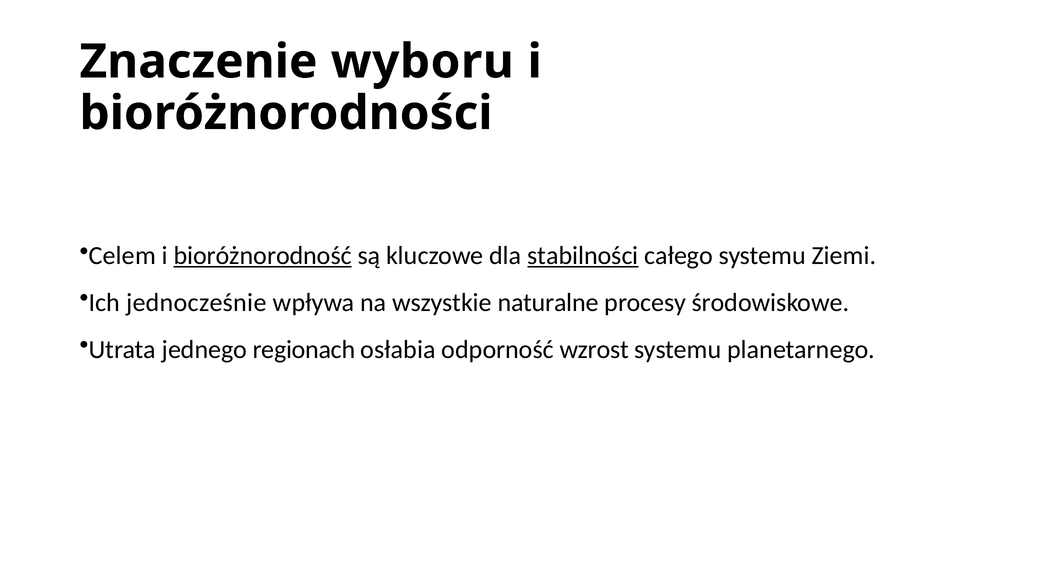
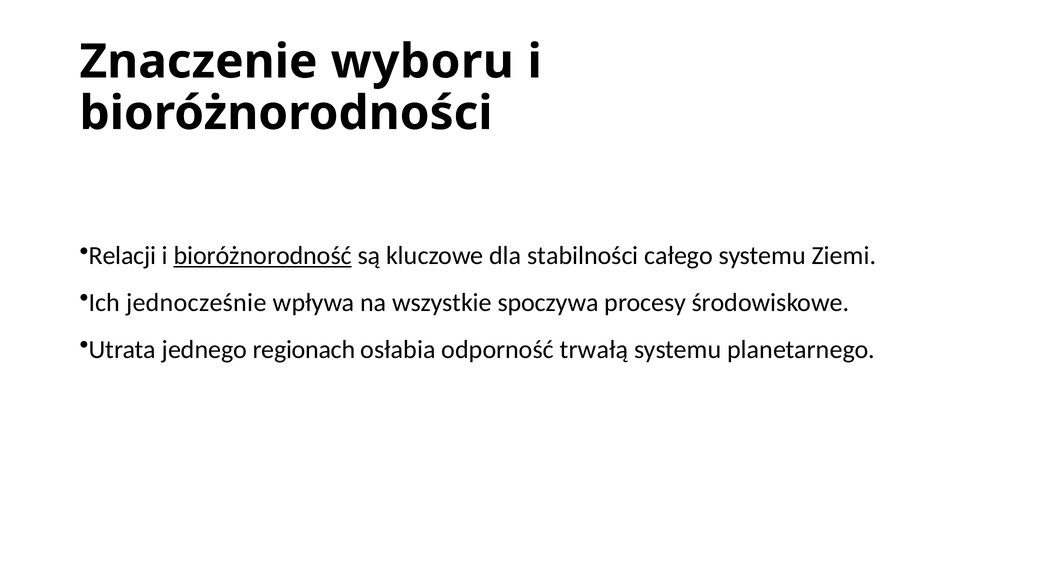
Celem: Celem -> Relacji
stabilności underline: present -> none
naturalne: naturalne -> spoczywa
wzrost: wzrost -> trwałą
